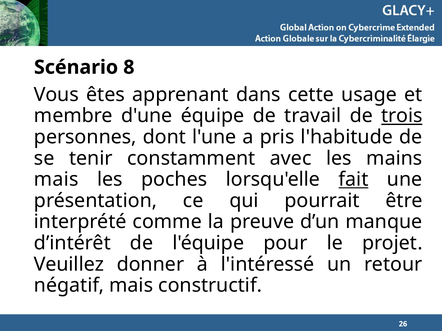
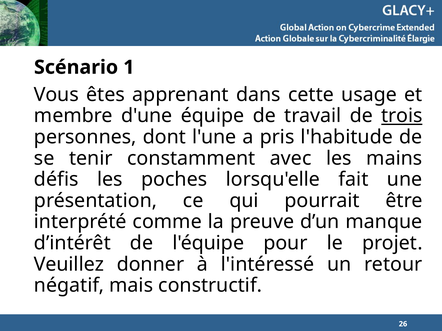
8: 8 -> 1
mais at (56, 180): mais -> défis
fait underline: present -> none
